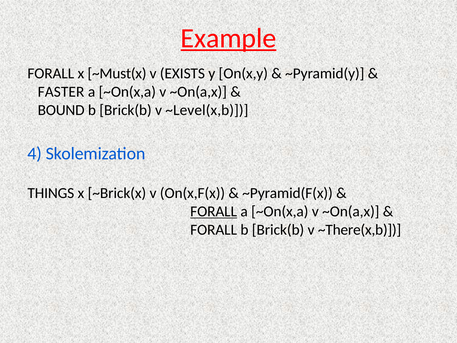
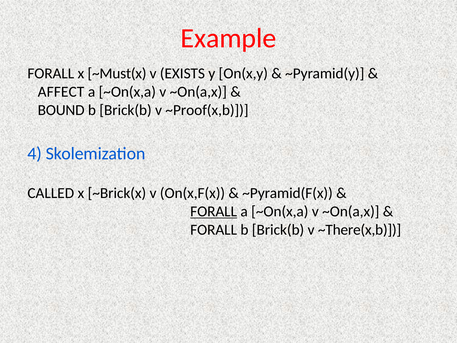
Example underline: present -> none
FASTER: FASTER -> AFFECT
~Level(x,b: ~Level(x,b -> ~Proof(x,b
THINGS: THINGS -> CALLED
